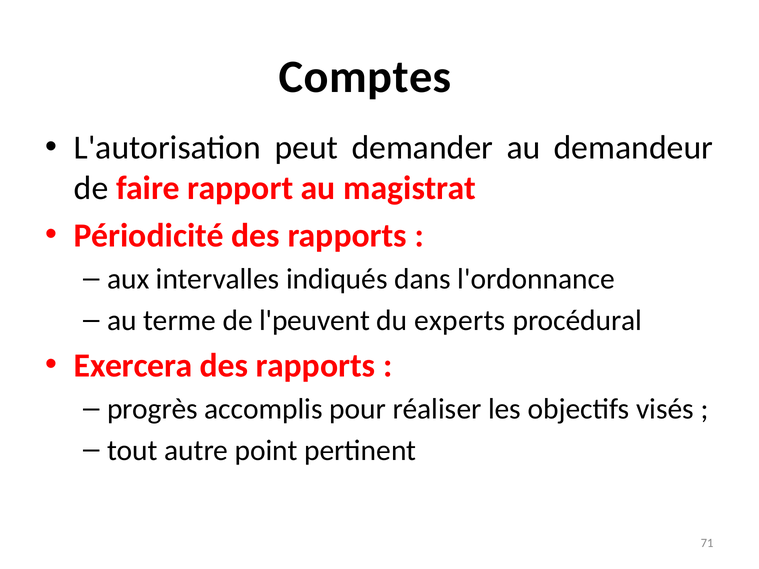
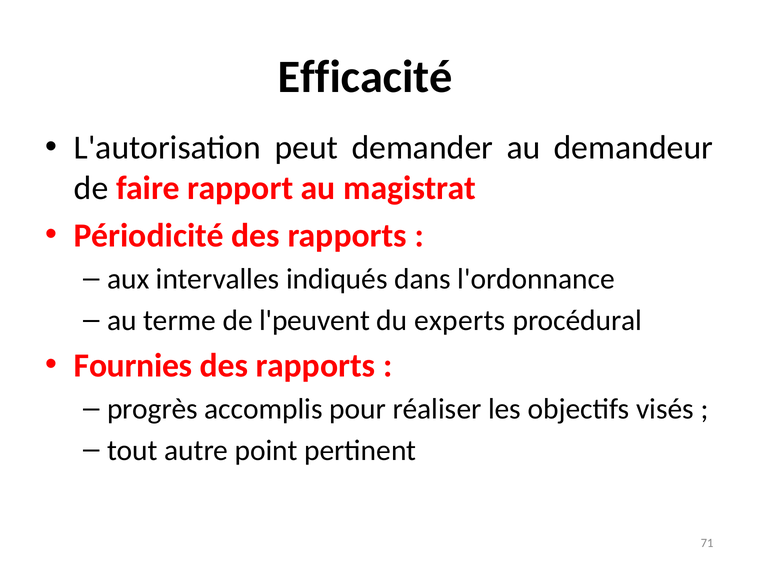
Comptes: Comptes -> Efficacité
Exercera: Exercera -> Fournies
